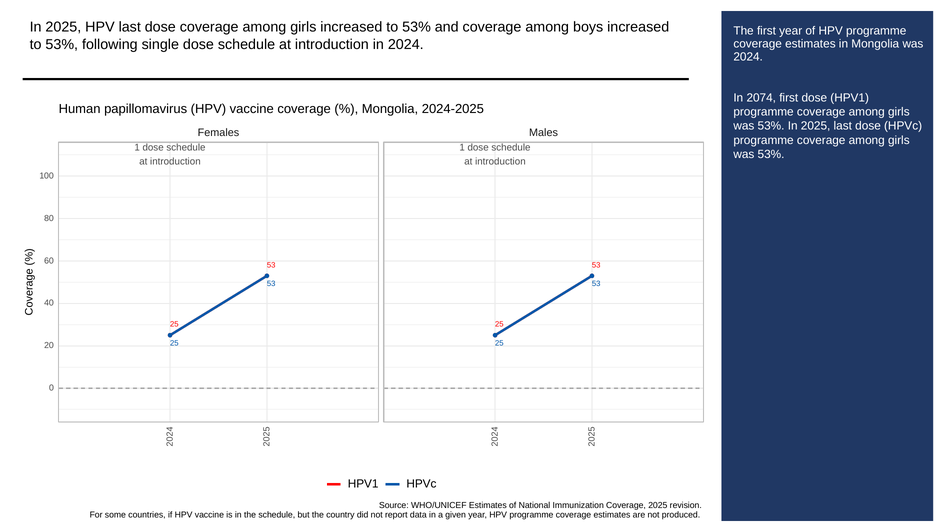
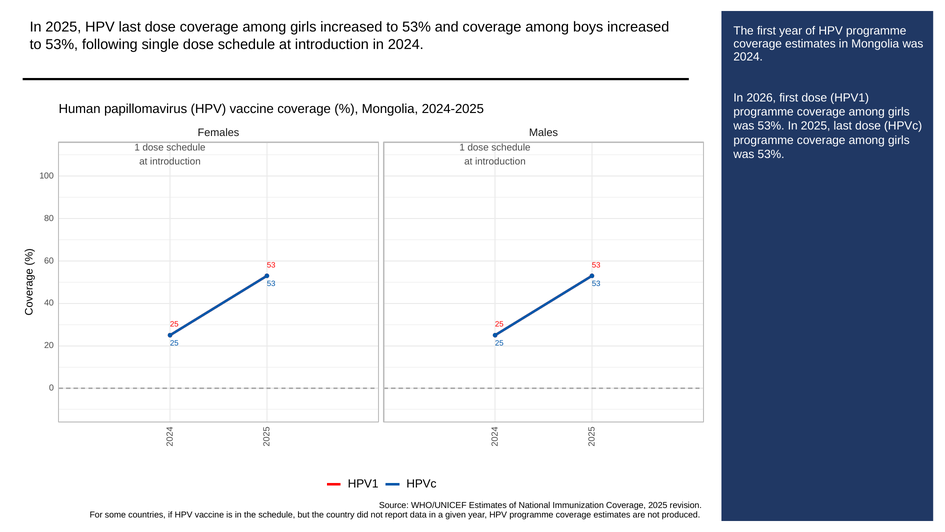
2074: 2074 -> 2026
